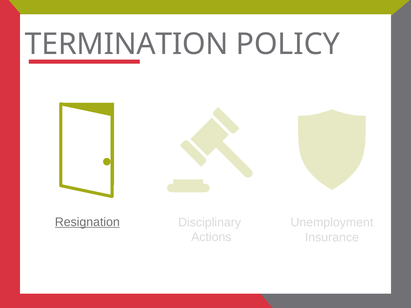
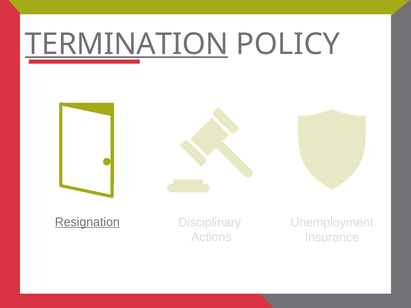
TERMINATION underline: none -> present
